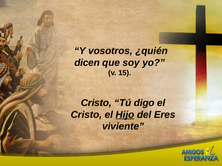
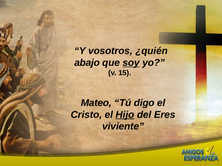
dicen: dicen -> abajo
soy underline: none -> present
Cristo at (96, 103): Cristo -> Mateo
